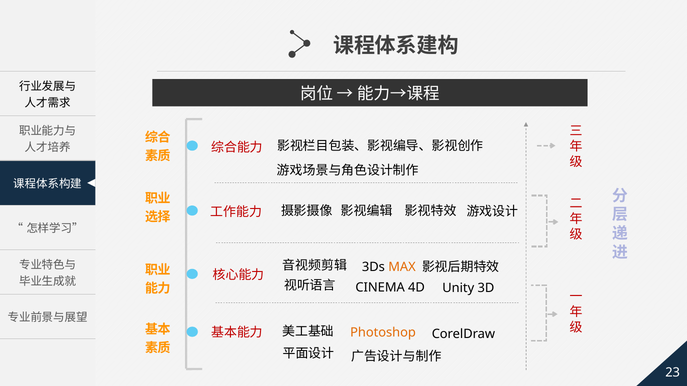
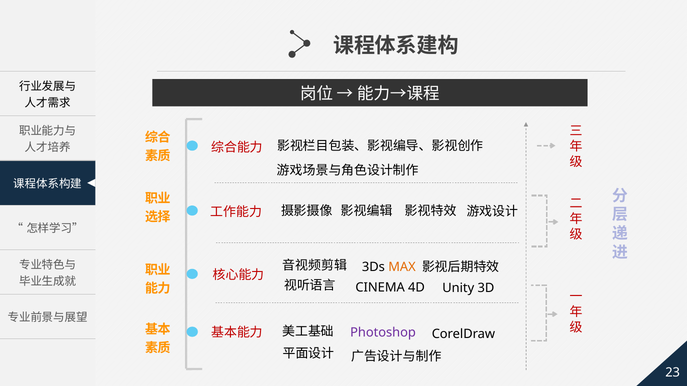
Photoshop colour: orange -> purple
